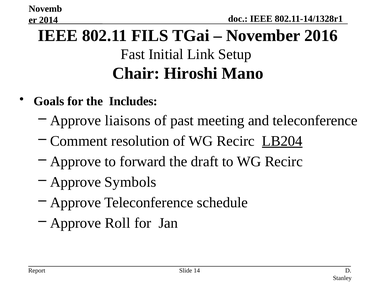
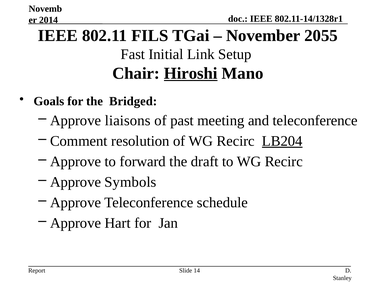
2016: 2016 -> 2055
Hiroshi underline: none -> present
Includes: Includes -> Bridged
Roll: Roll -> Hart
